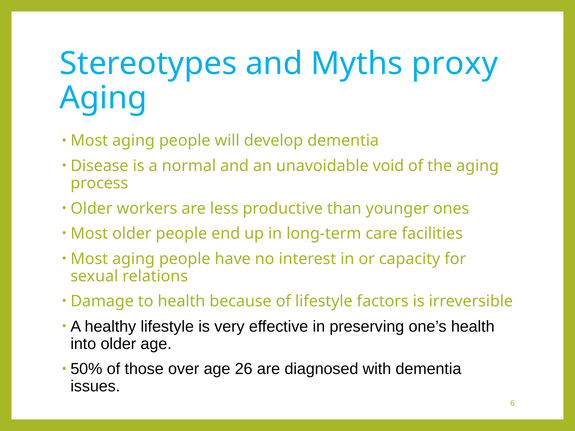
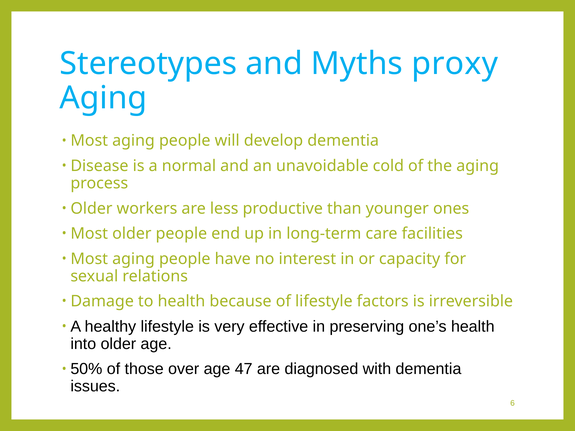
void: void -> cold
26: 26 -> 47
